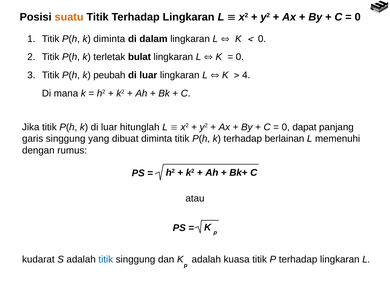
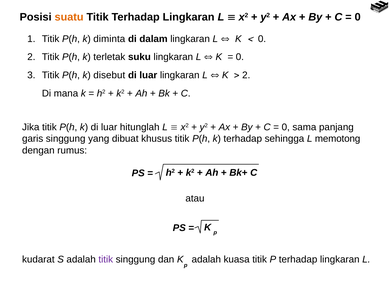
bulat: bulat -> suku
peubah: peubah -> disebut
4 at (246, 75): 4 -> 2
dapat: dapat -> sama
dibuat diminta: diminta -> khusus
berlainan: berlainan -> sehingga
memenuhi: memenuhi -> memotong
titik at (106, 260) colour: blue -> purple
